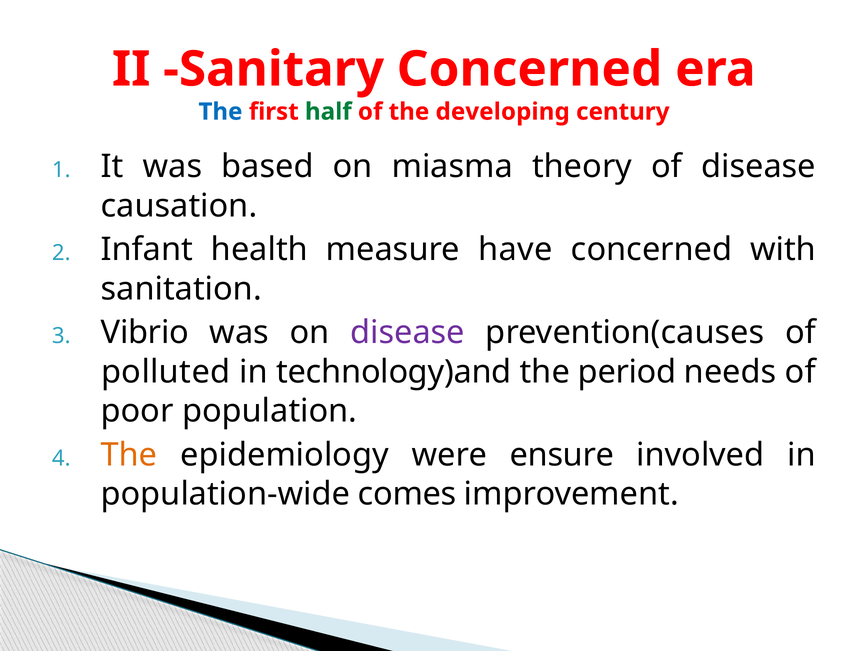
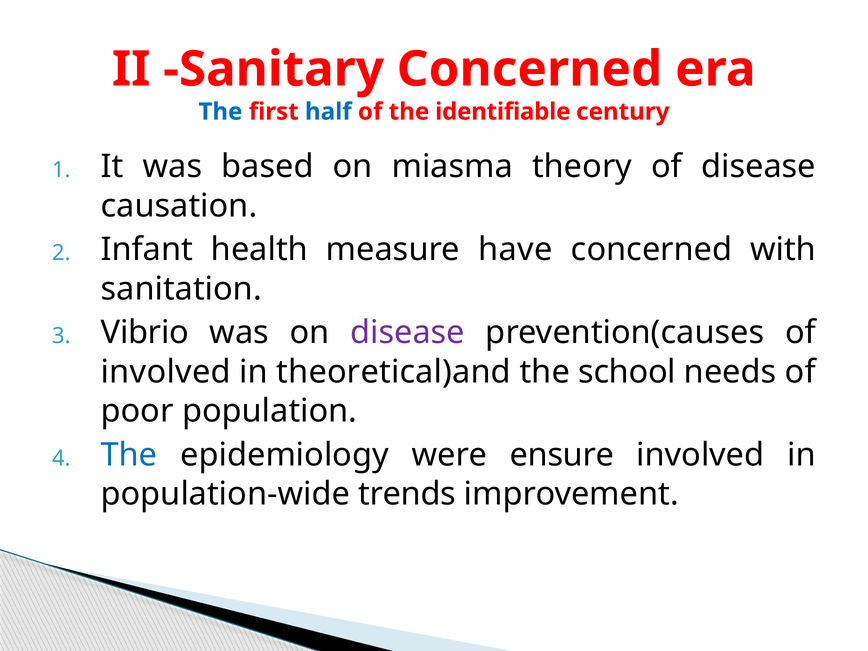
half colour: green -> blue
developing: developing -> identifiable
polluted at (166, 372): polluted -> involved
technology)and: technology)and -> theoretical)and
period: period -> school
The at (129, 455) colour: orange -> blue
comes: comes -> trends
